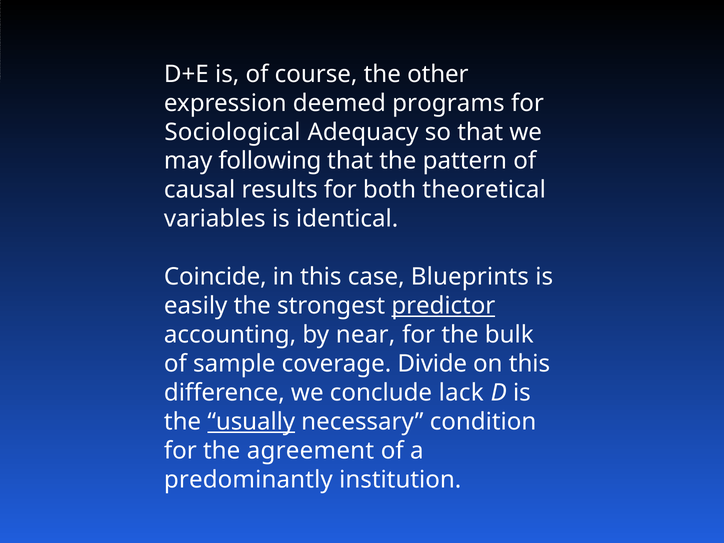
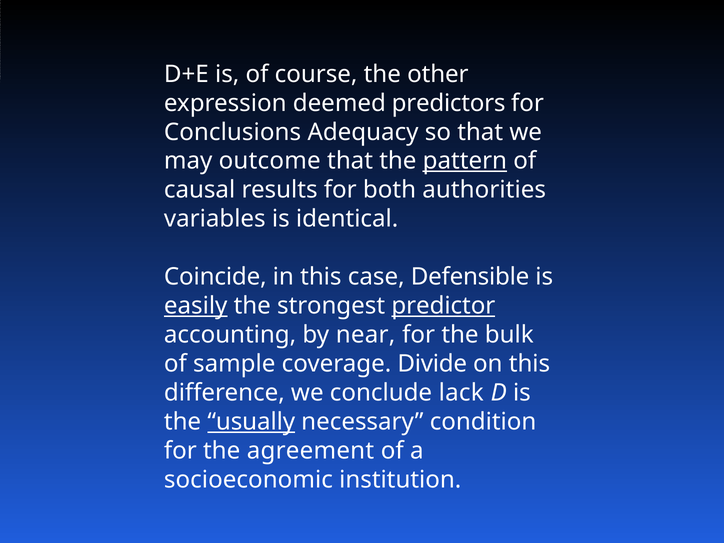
programs: programs -> predictors
Sociological: Sociological -> Conclusions
following: following -> outcome
pattern underline: none -> present
theoretical: theoretical -> authorities
Blueprints: Blueprints -> Defensible
easily underline: none -> present
predominantly: predominantly -> socioeconomic
